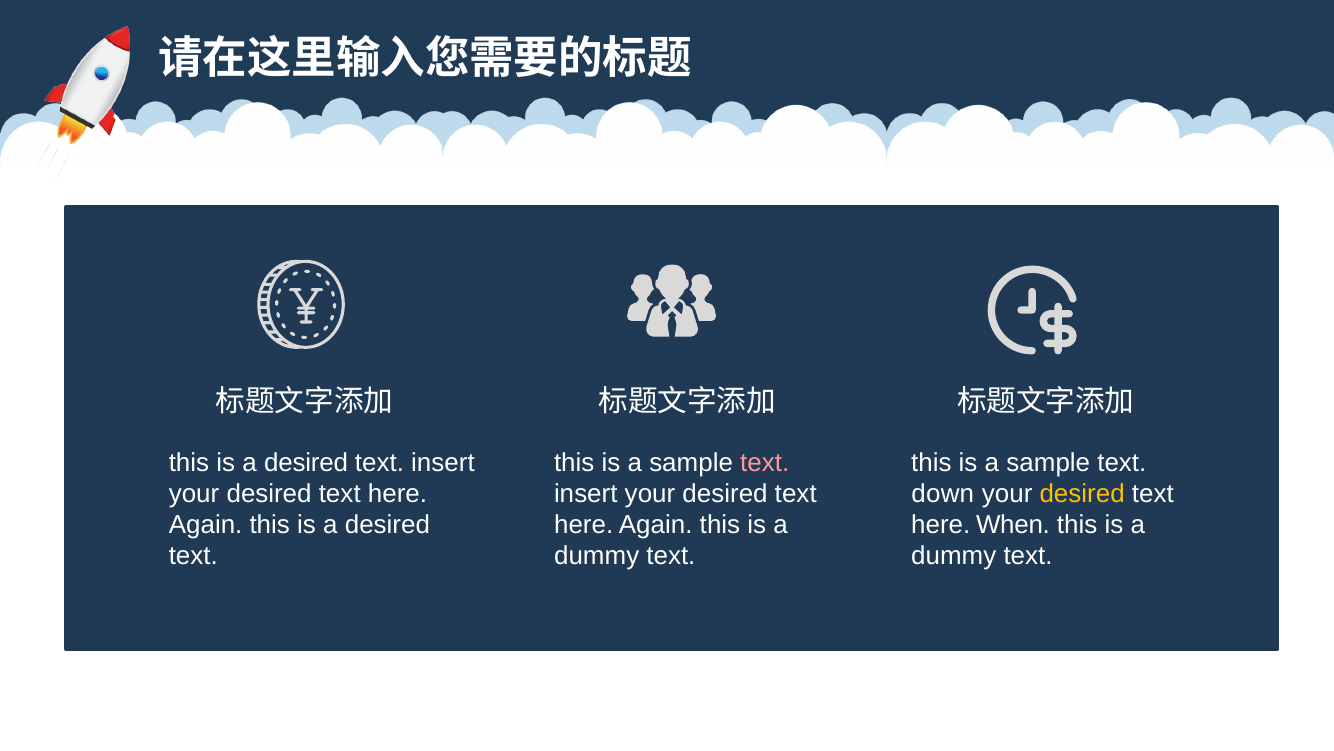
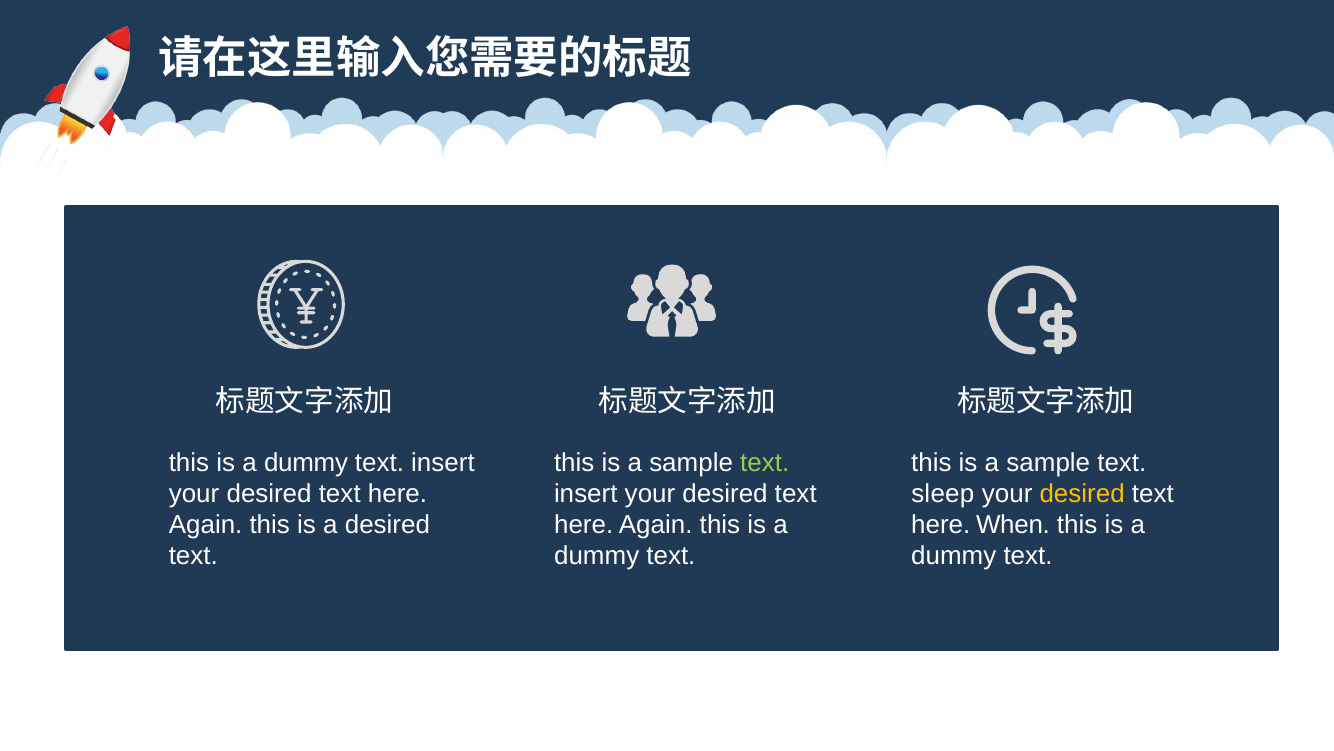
desired at (306, 462): desired -> dummy
text at (765, 462) colour: pink -> light green
down: down -> sleep
